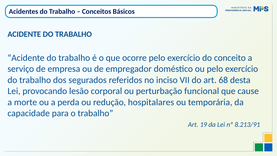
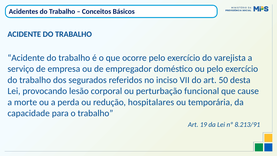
conceito: conceito -> varejista
68: 68 -> 50
